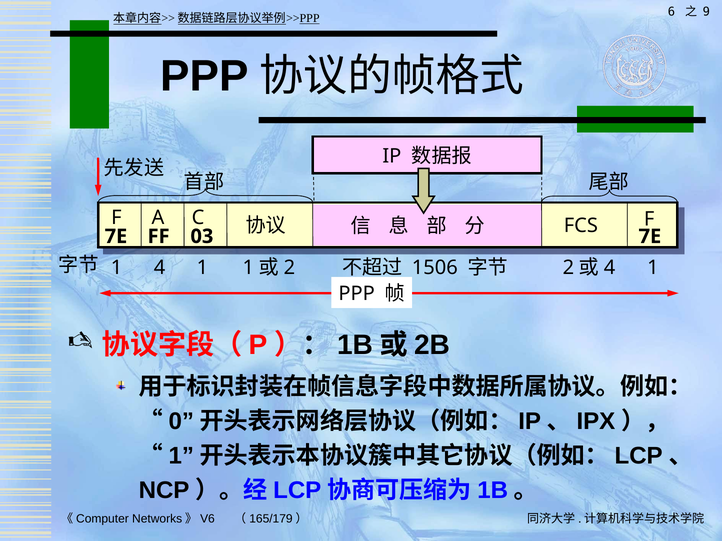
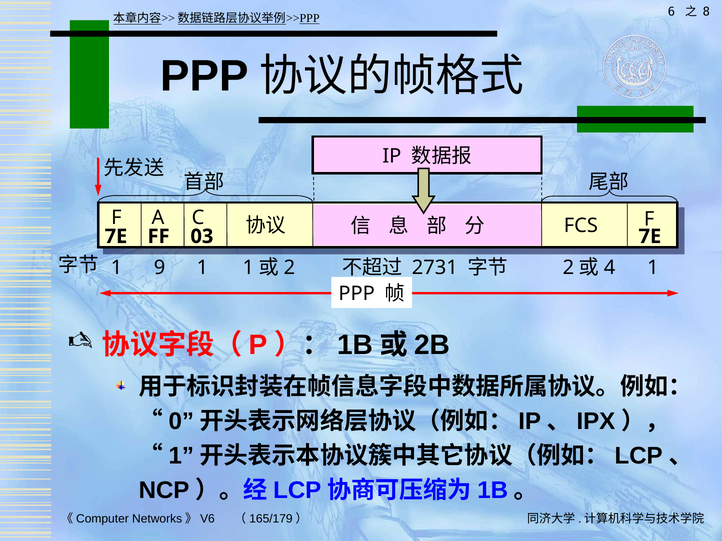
9: 9 -> 8
1506: 1506 -> 2731
1 4: 4 -> 9
